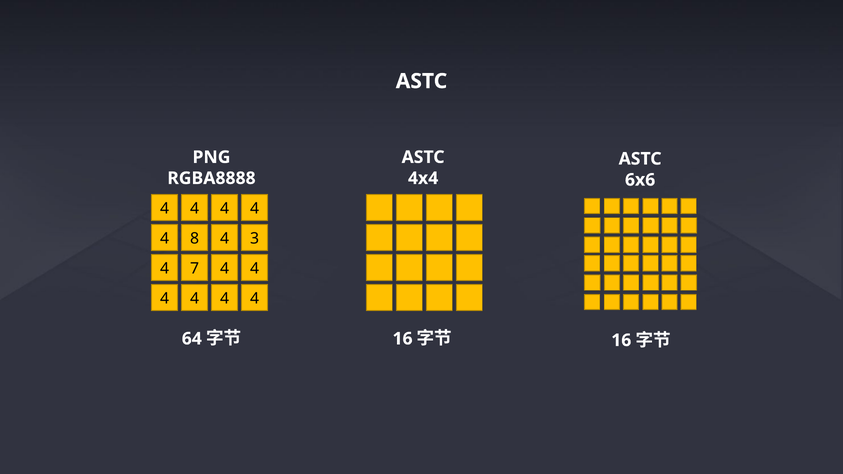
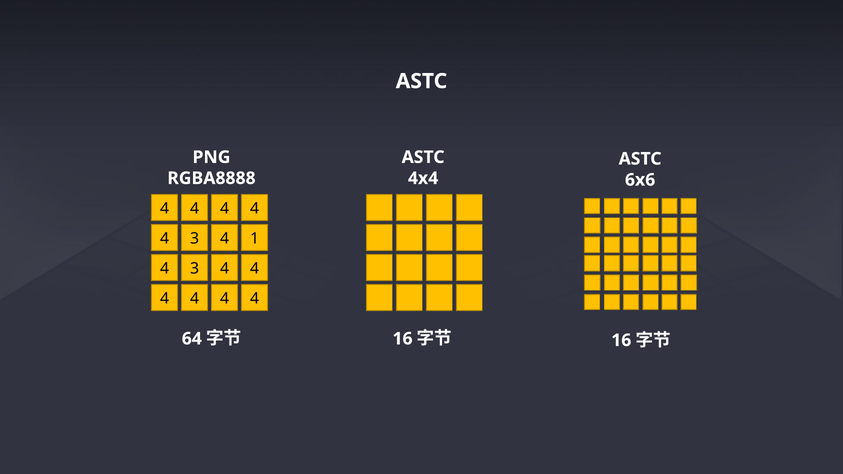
8 at (195, 239): 8 -> 3
3: 3 -> 1
7 at (195, 269): 7 -> 3
